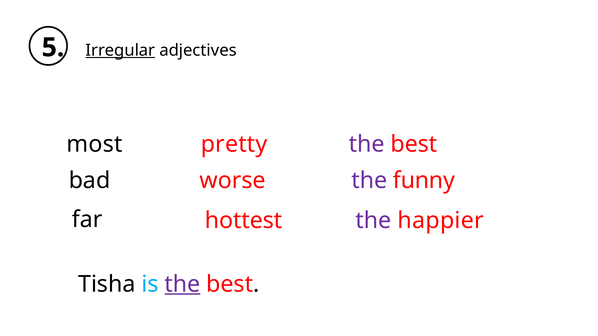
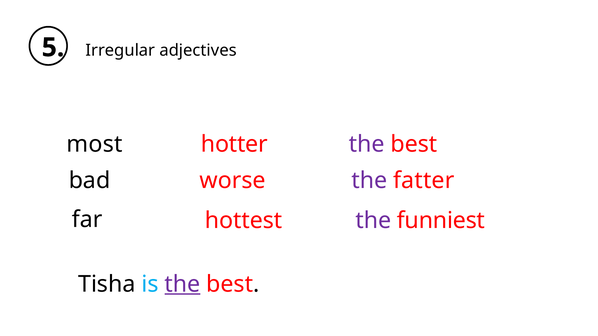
Irregular underline: present -> none
pretty: pretty -> hotter
funny: funny -> fatter
happier: happier -> funniest
